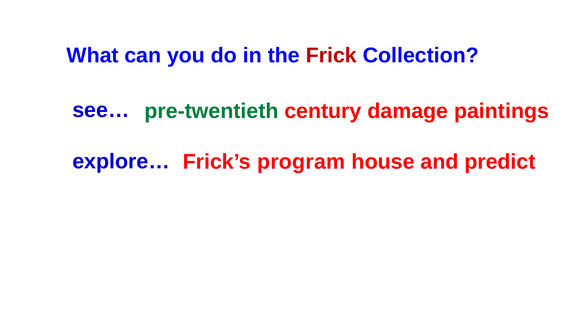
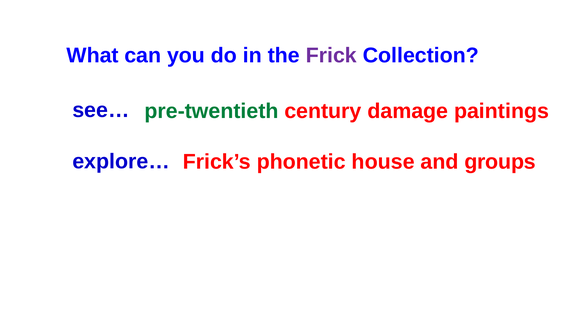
Frick colour: red -> purple
program: program -> phonetic
predict: predict -> groups
